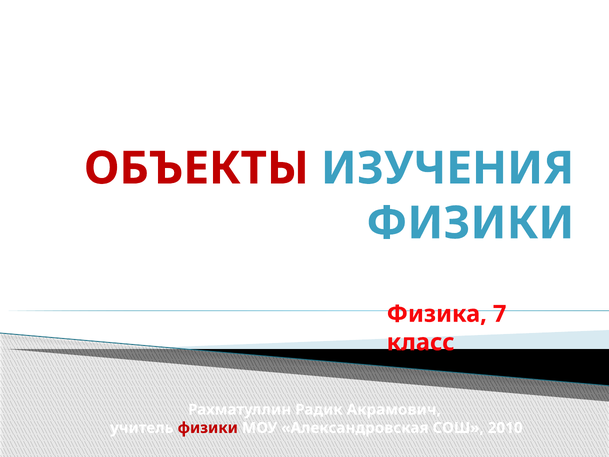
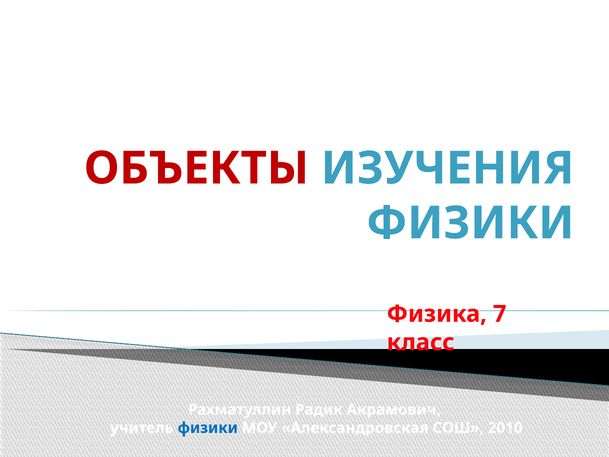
физики at (208, 428) colour: red -> blue
